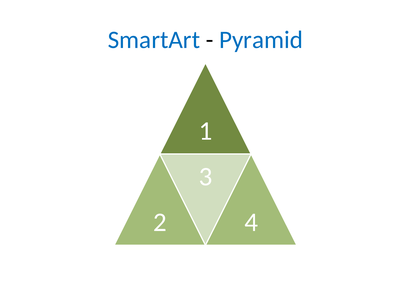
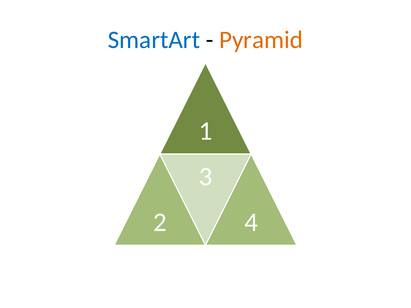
Pyramid colour: blue -> orange
